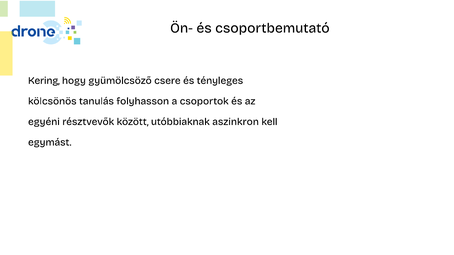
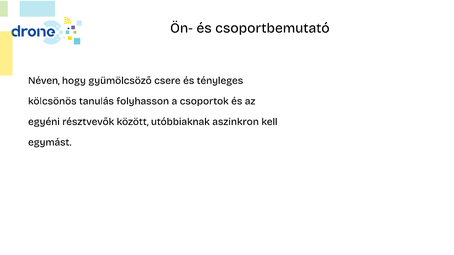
Kering: Kering -> Néven
